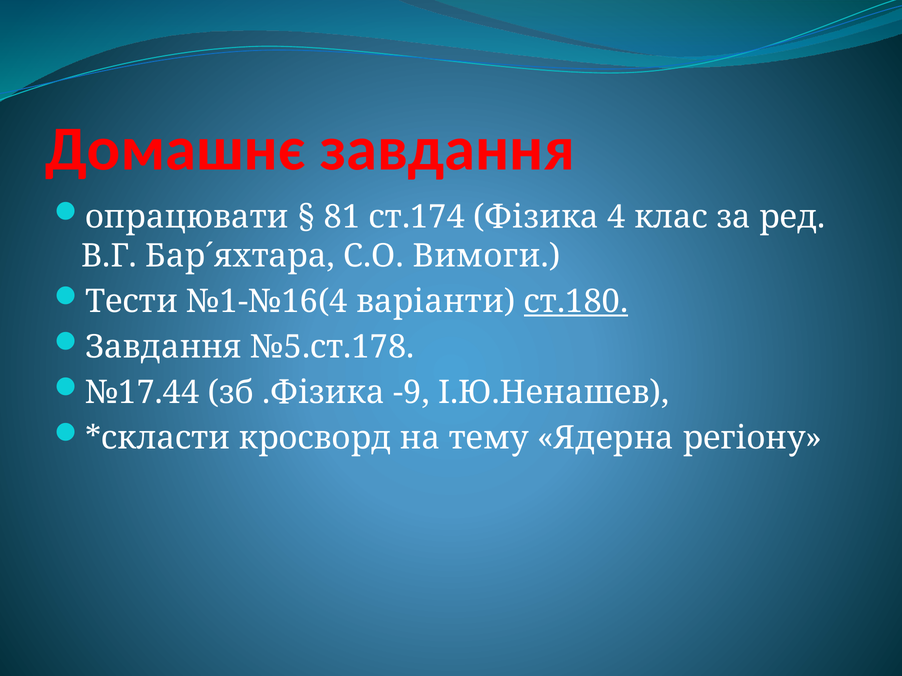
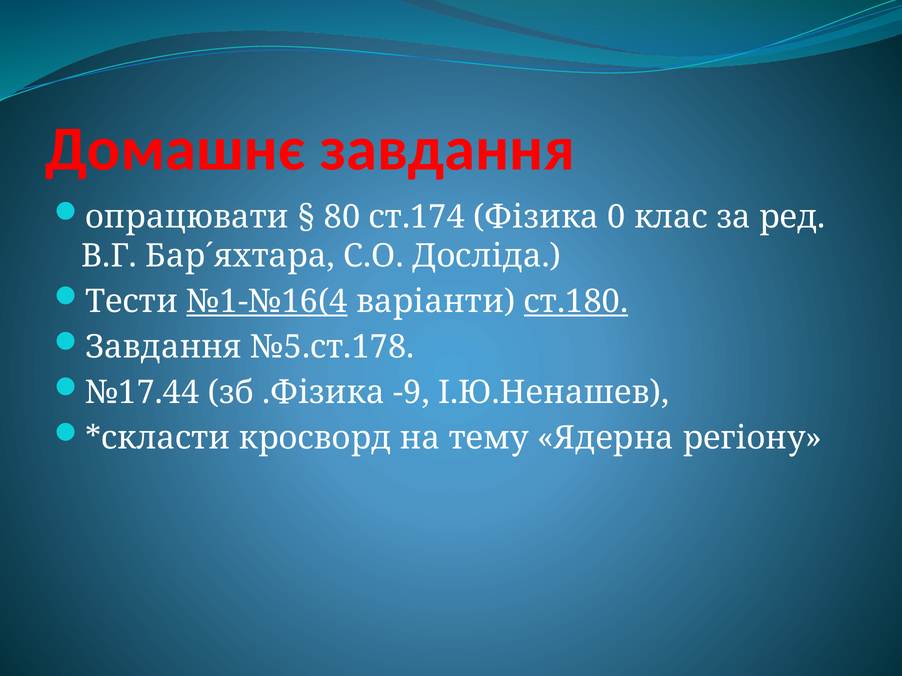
81: 81 -> 80
4: 4 -> 0
Вимоги: Вимоги -> Досліда
№1-№16(4 underline: none -> present
